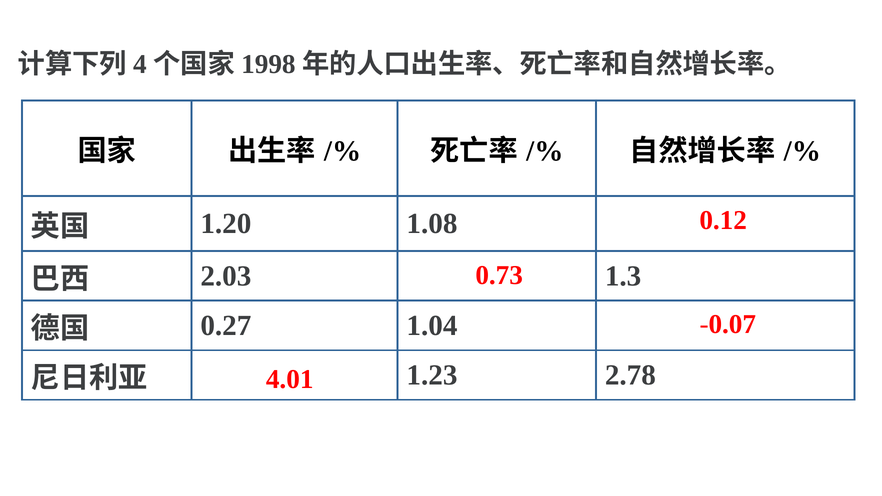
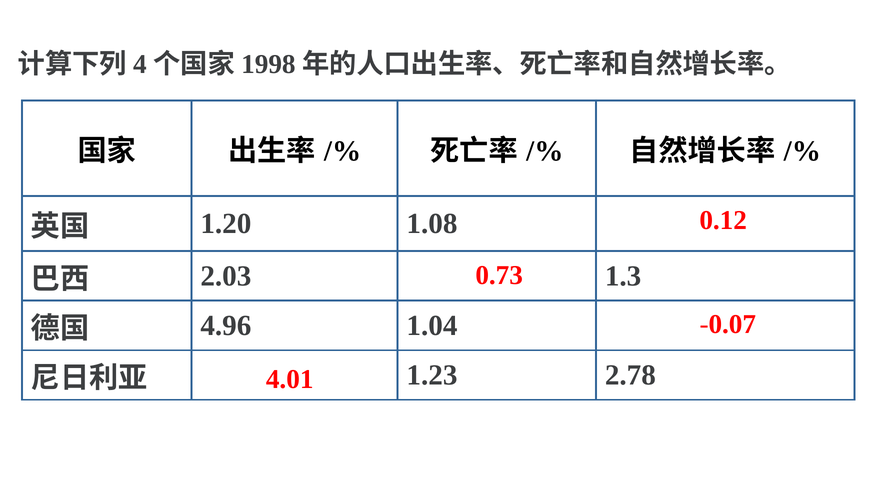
0.27: 0.27 -> 4.96
